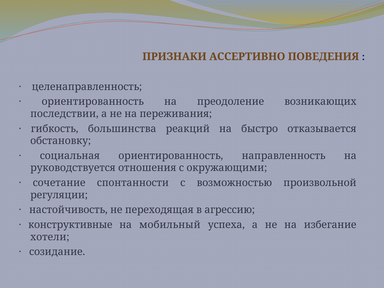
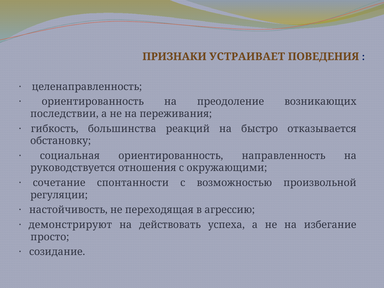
АССЕРТИВНО: АССЕРТИВНО -> УСТРАИВАЕТ
конструктивные: конструктивные -> демонстрируют
мобильный: мобильный -> действовать
хотели: хотели -> просто
